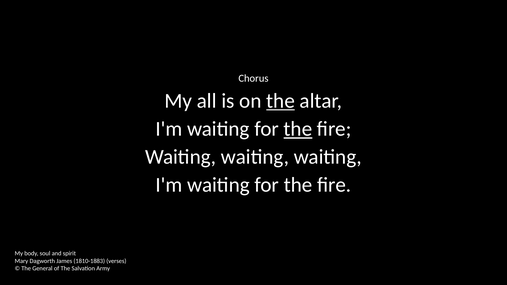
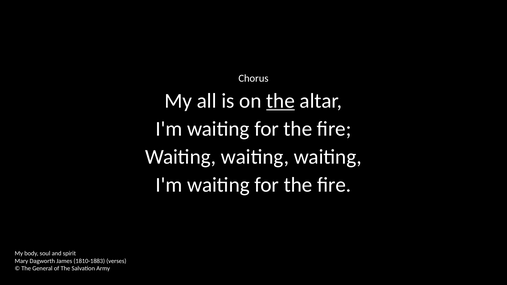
the at (298, 129) underline: present -> none
